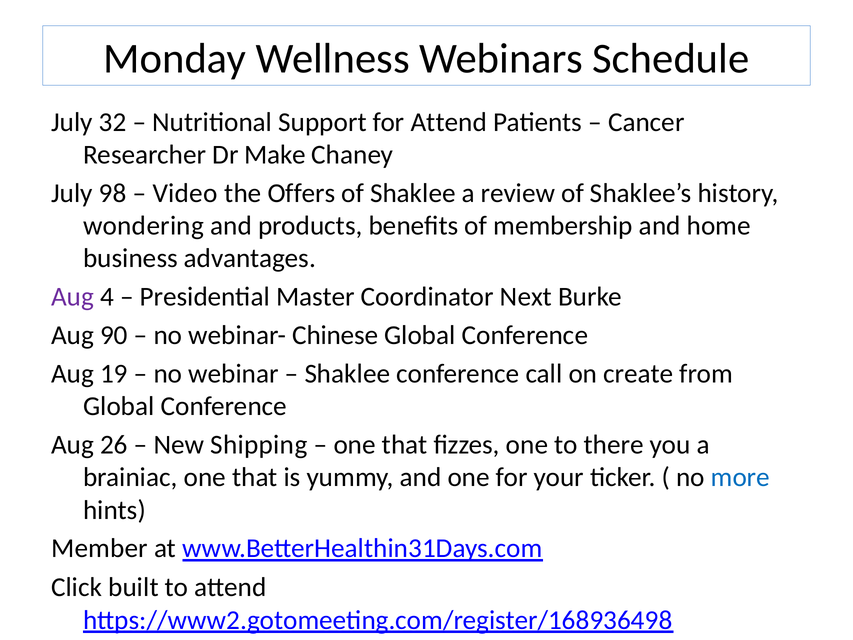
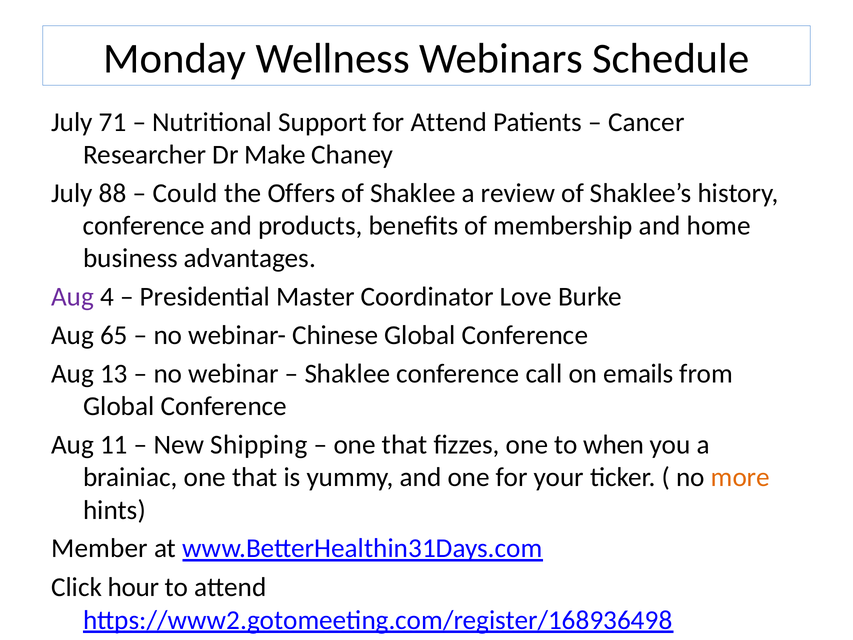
32: 32 -> 71
98: 98 -> 88
Video: Video -> Could
wondering at (144, 226): wondering -> conference
Next: Next -> Love
90: 90 -> 65
19: 19 -> 13
create: create -> emails
26: 26 -> 11
there: there -> when
more colour: blue -> orange
built: built -> hour
